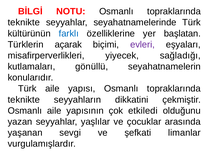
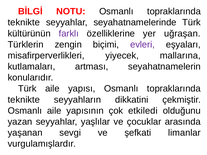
farklı colour: blue -> purple
başlatan: başlatan -> uğraşan
açarak: açarak -> zengin
sağladığı: sağladığı -> mallarına
gönüllü: gönüllü -> artması
